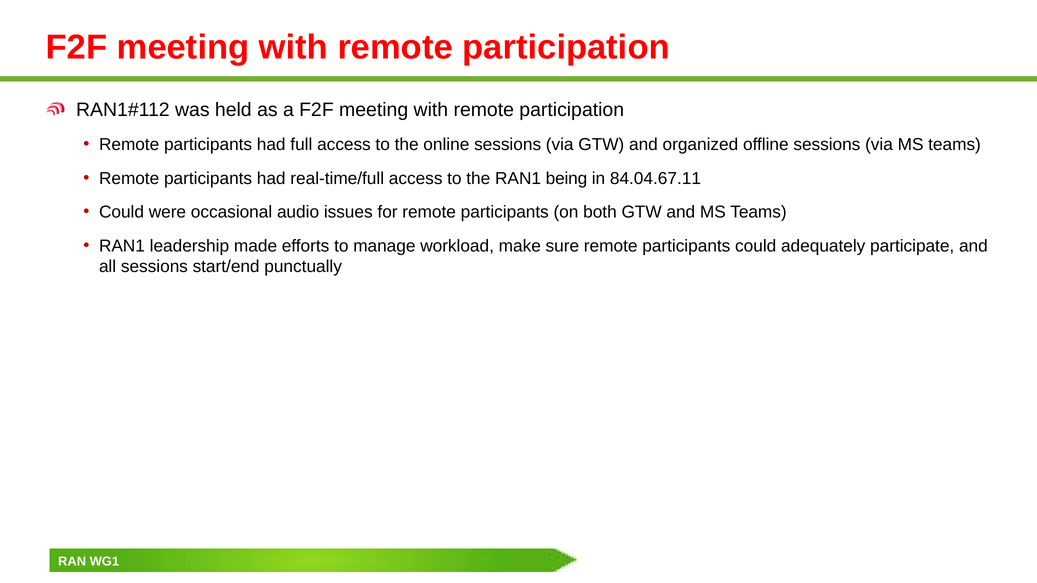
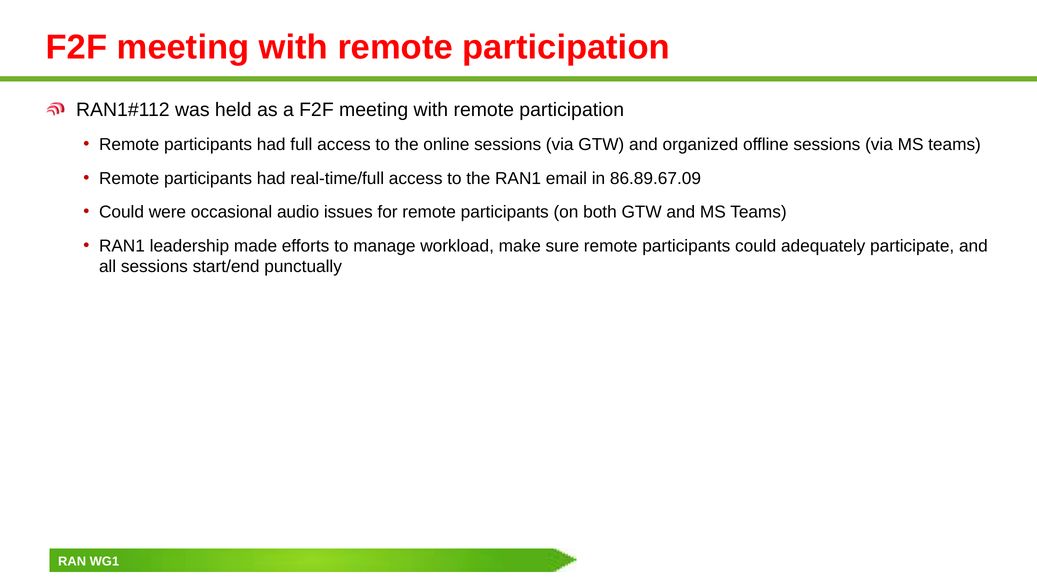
being: being -> email
84.04.67.11: 84.04.67.11 -> 86.89.67.09
